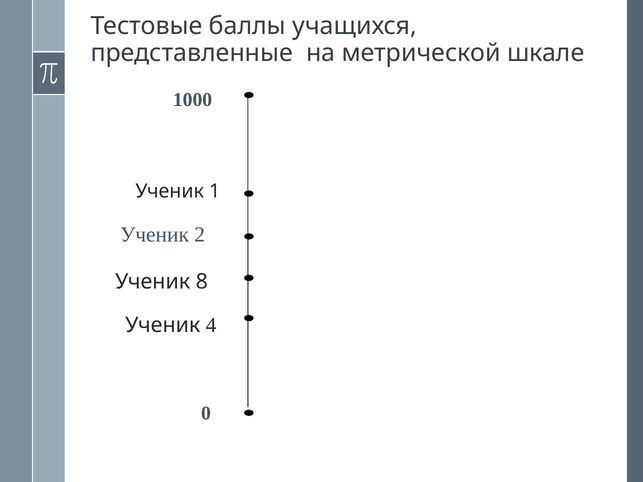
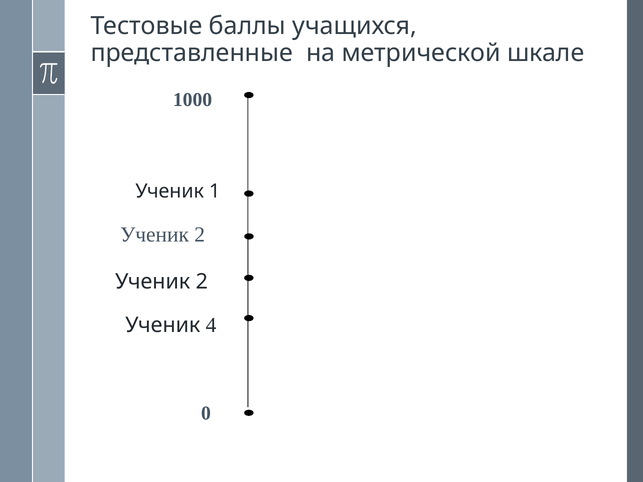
8 at (202, 282): 8 -> 2
